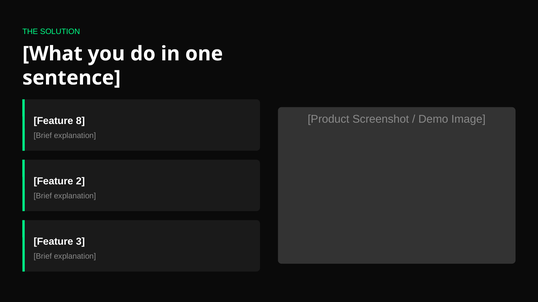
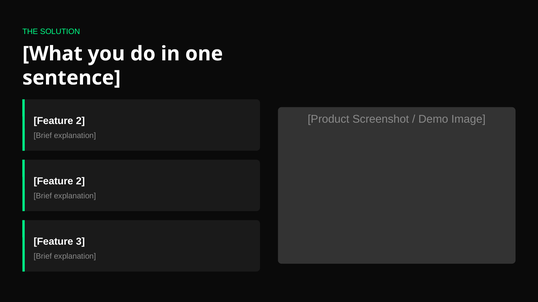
8 at (80, 121): 8 -> 2
